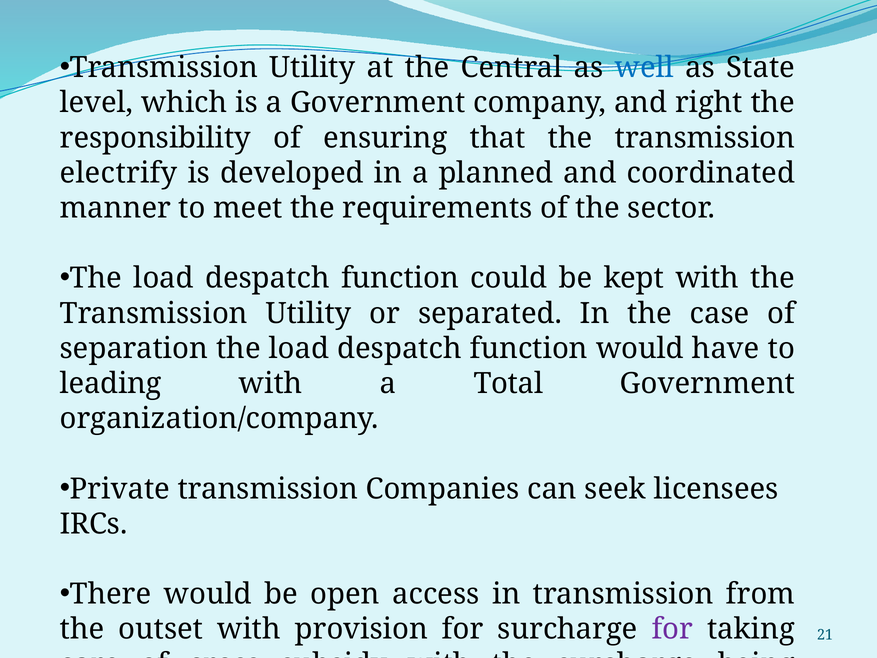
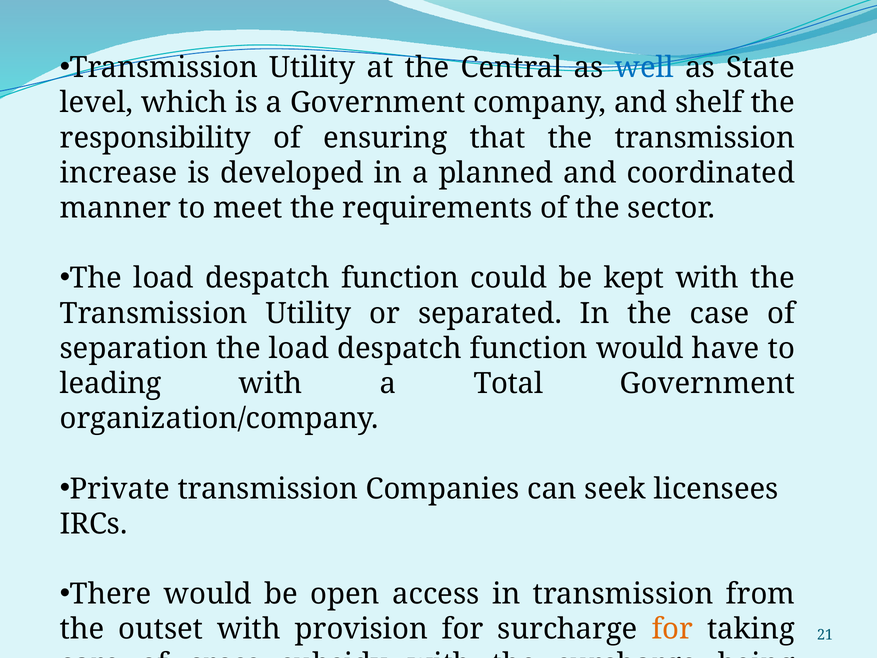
right: right -> shelf
electrify: electrify -> increase
for at (672, 629) colour: purple -> orange
